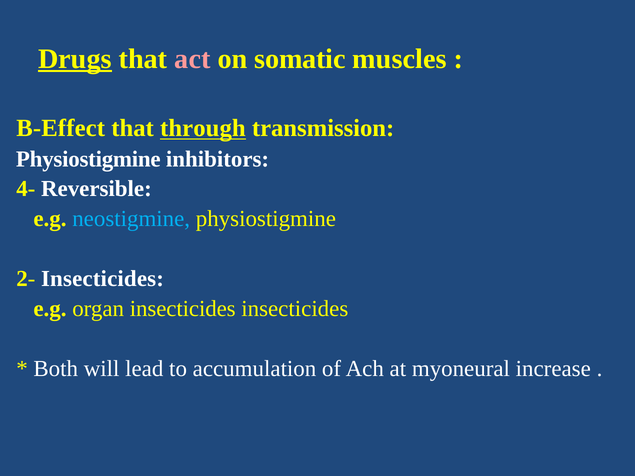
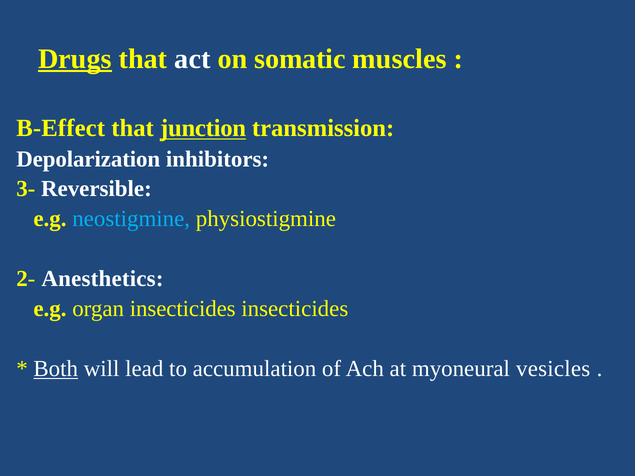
act colour: pink -> white
through: through -> junction
Physiostigmine at (88, 159): Physiostigmine -> Depolarization
4-: 4- -> 3-
2- Insecticides: Insecticides -> Anesthetics
Both underline: none -> present
increase: increase -> vesicles
